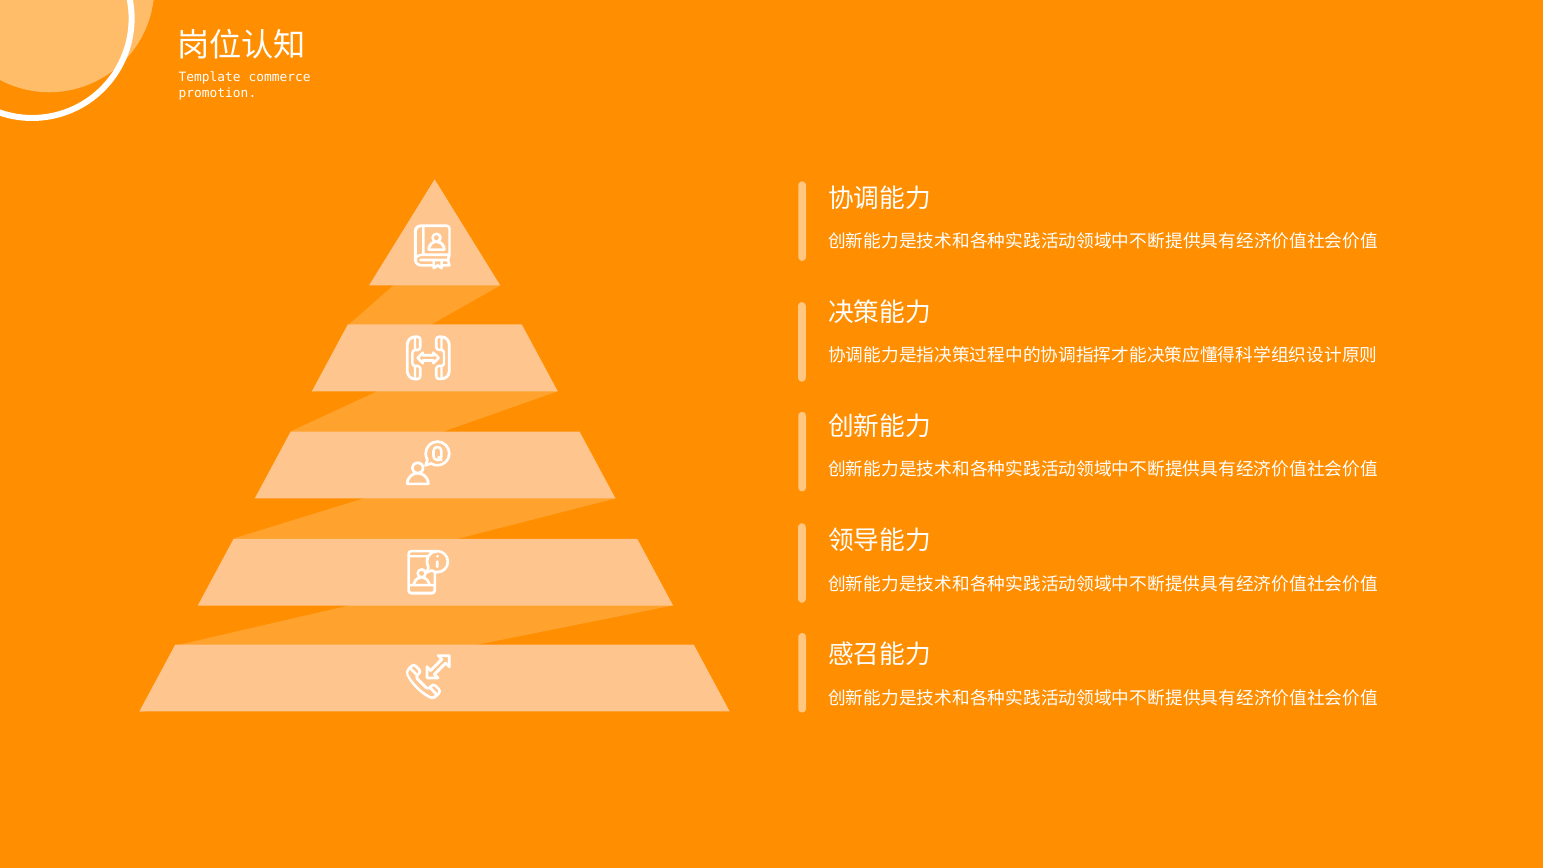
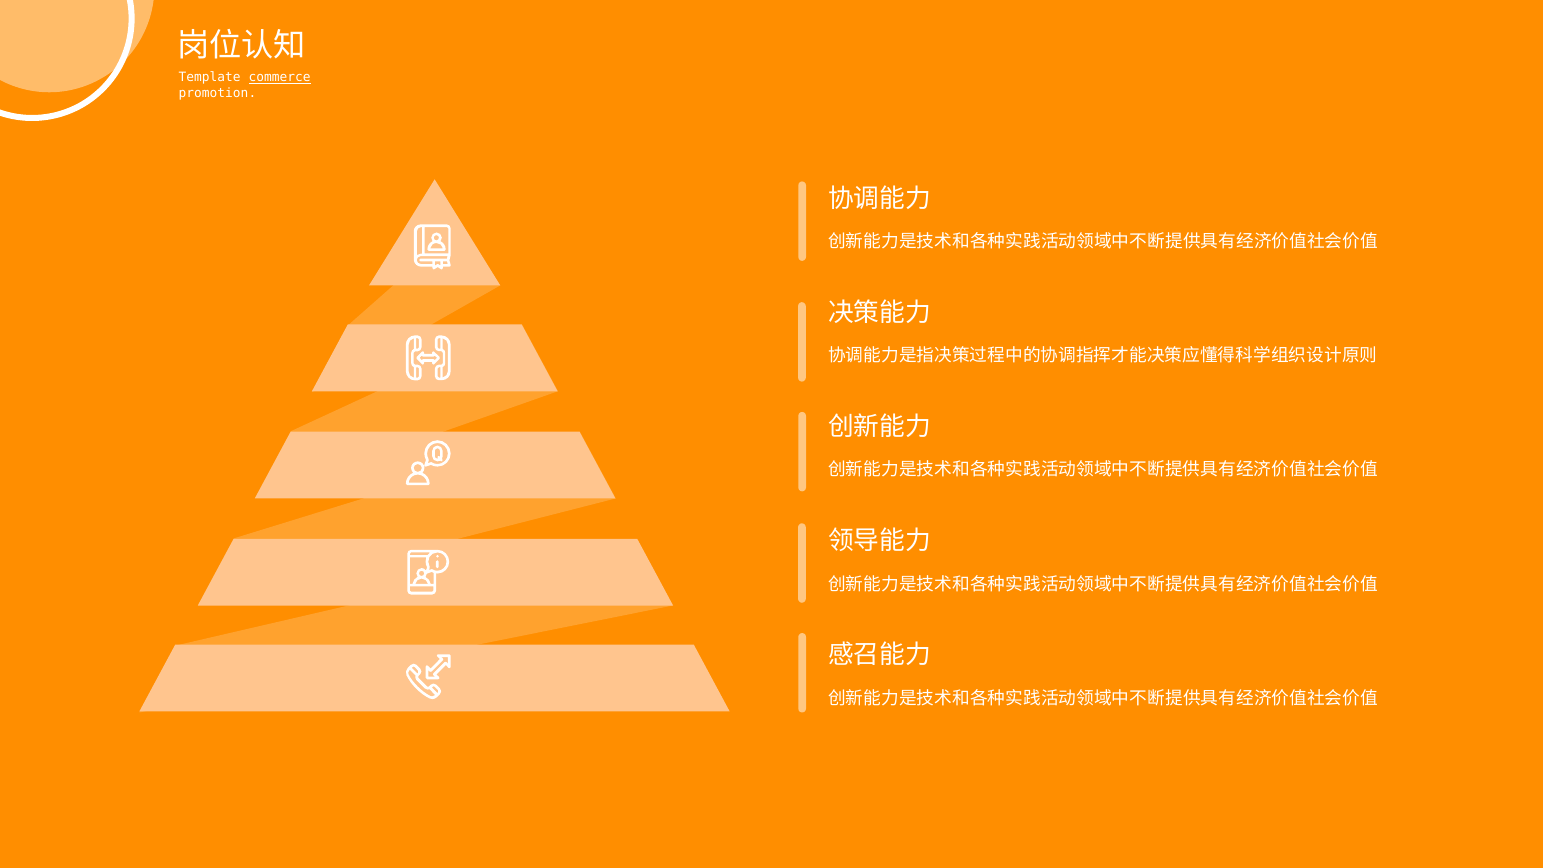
commerce underline: none -> present
